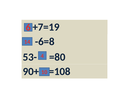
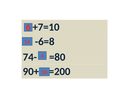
+7=19: +7=19 -> +7=10
53-: 53- -> 74-
=108: =108 -> =200
